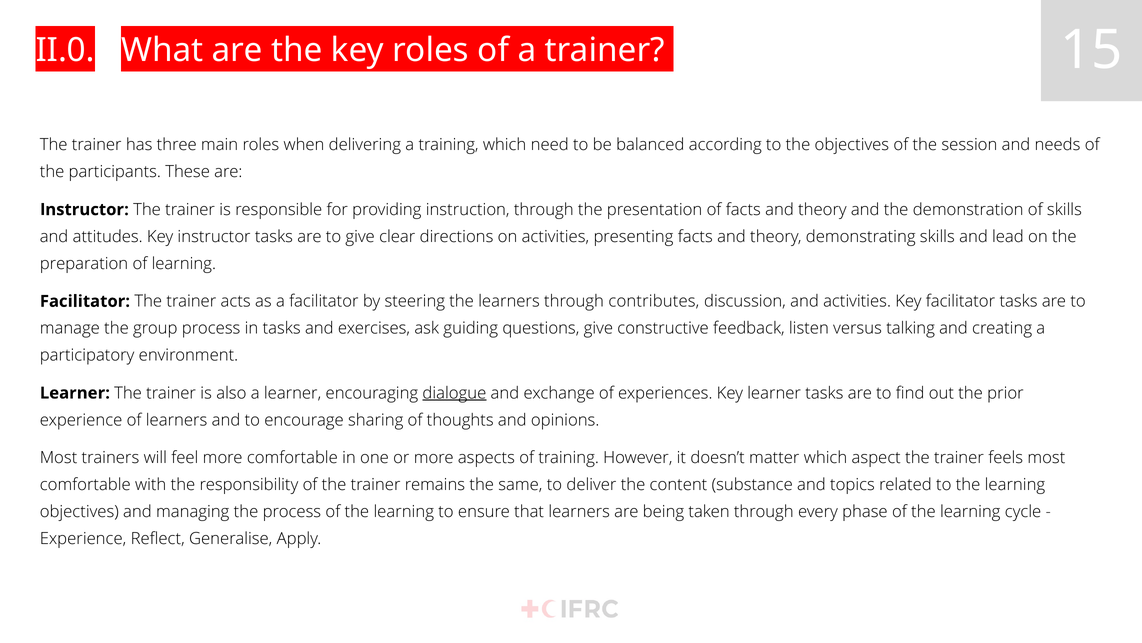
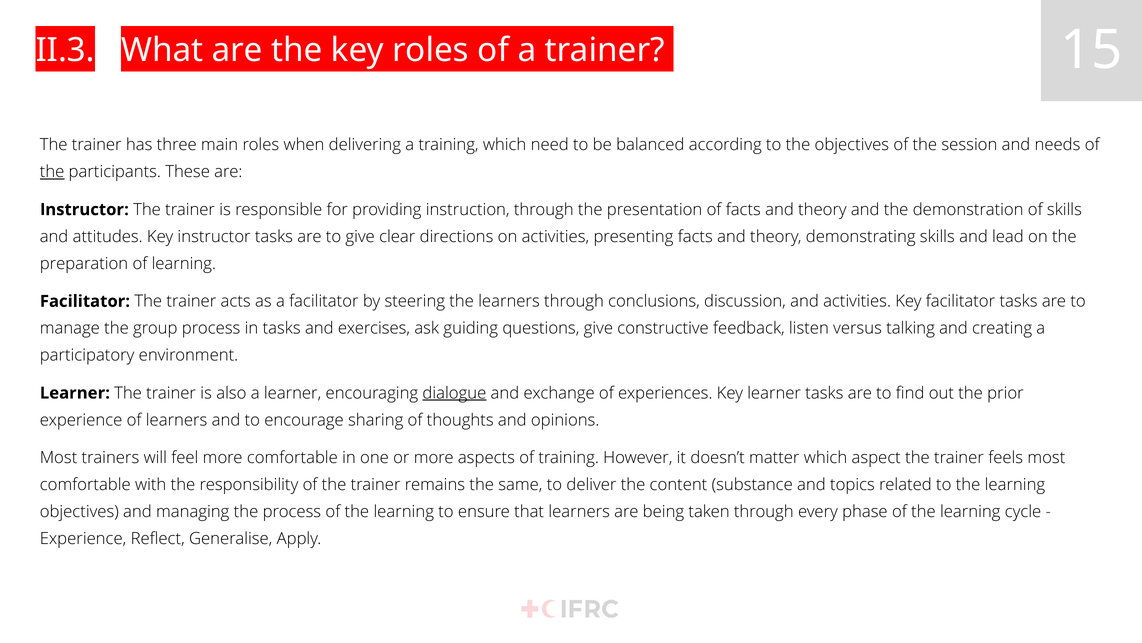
II.0: II.0 -> II.3
the at (52, 172) underline: none -> present
contributes: contributes -> conclusions
